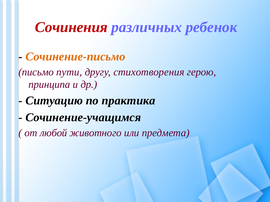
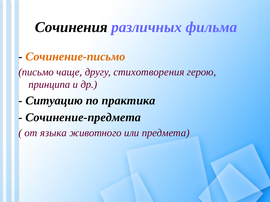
Сочинения colour: red -> black
ребенок: ребенок -> фильма
пути: пути -> чаще
Сочинение-учащимся: Сочинение-учащимся -> Сочинение-предмета
любой: любой -> языка
